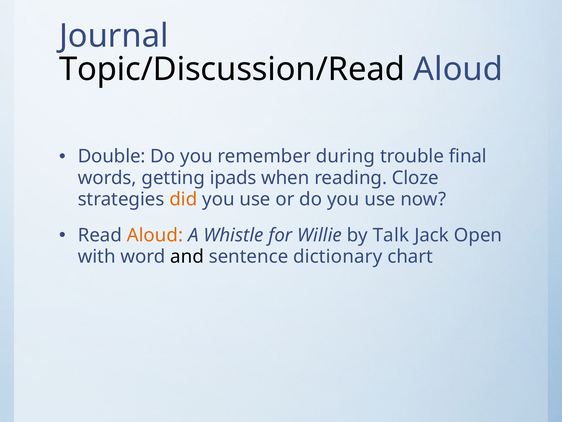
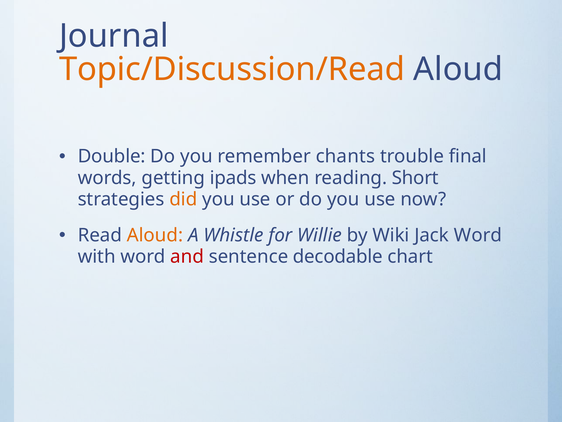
Topic/Discussion/Read colour: black -> orange
during: during -> chants
Cloze: Cloze -> Short
Talk: Talk -> Wiki
Jack Open: Open -> Word
and colour: black -> red
dictionary: dictionary -> decodable
